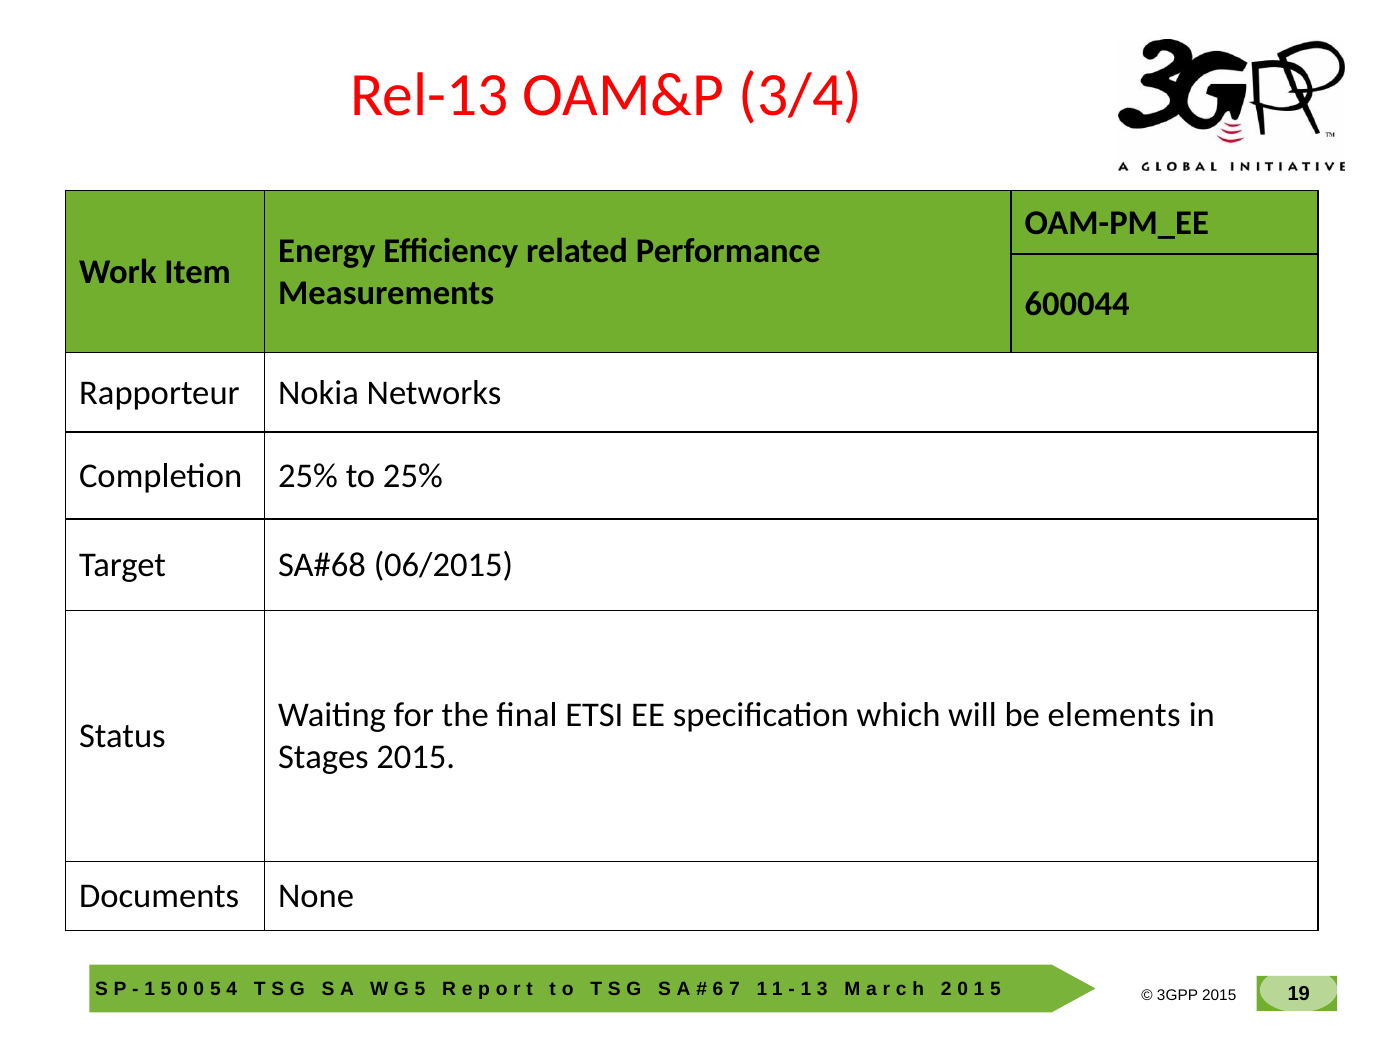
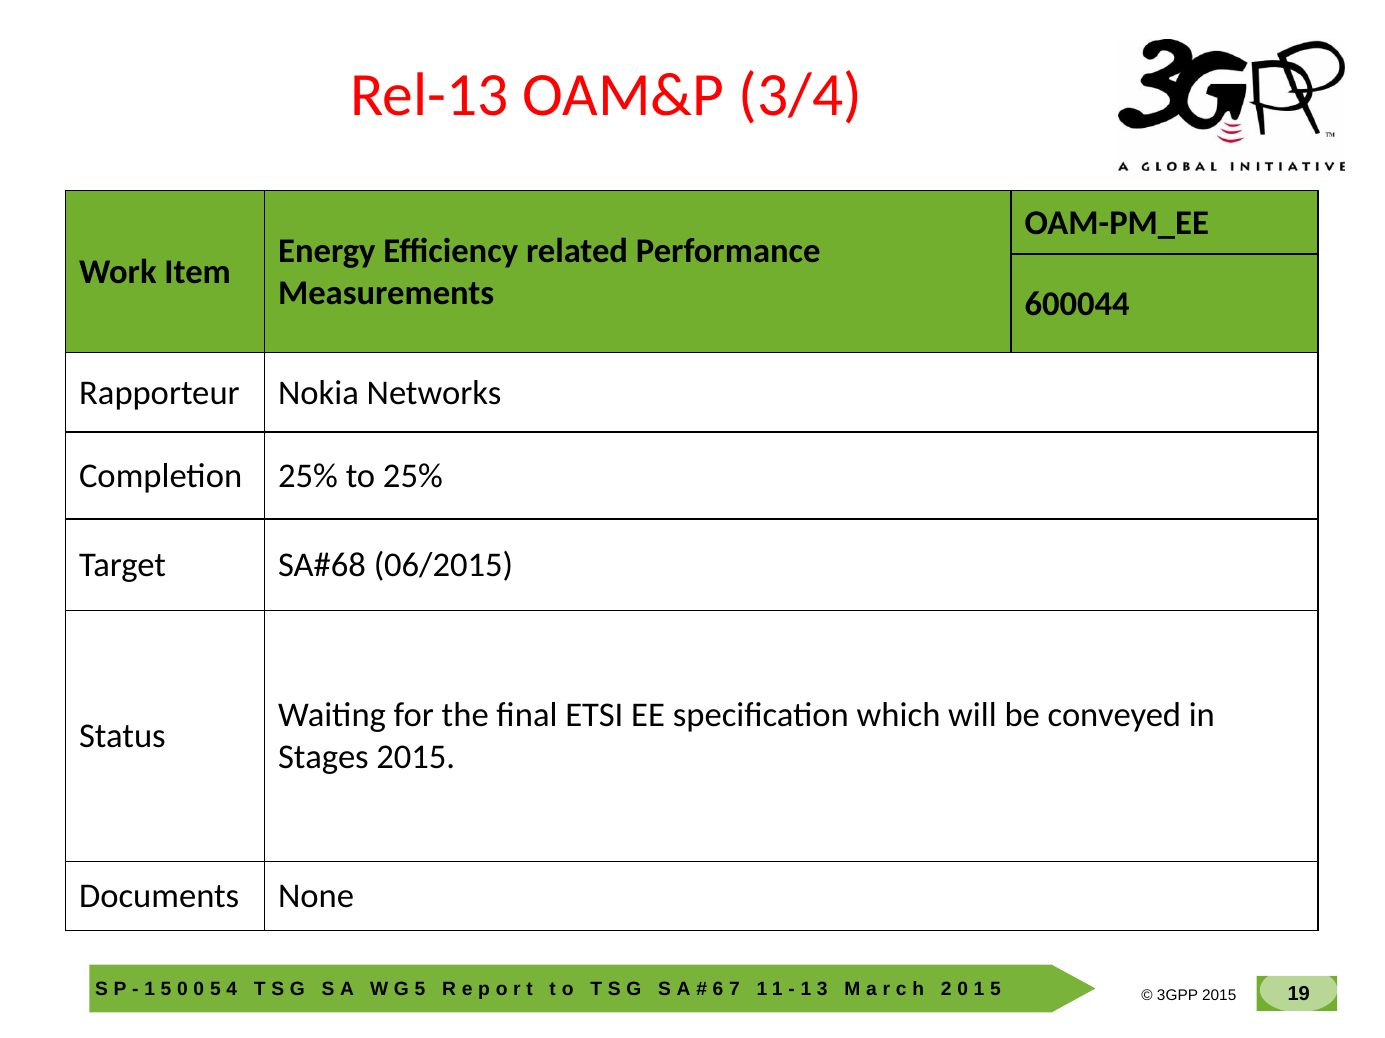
elements: elements -> conveyed
